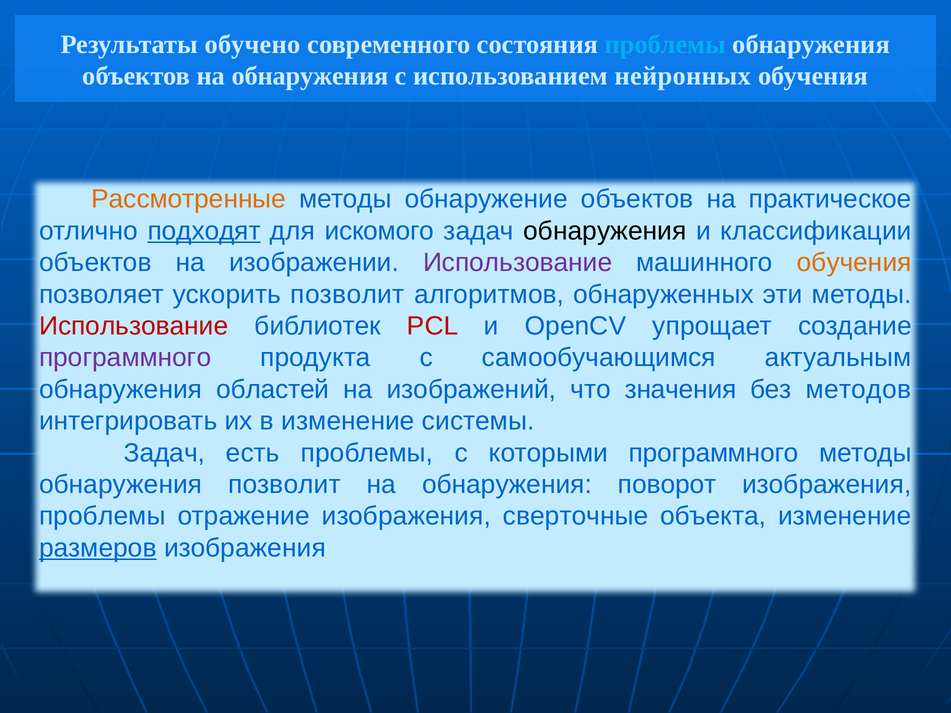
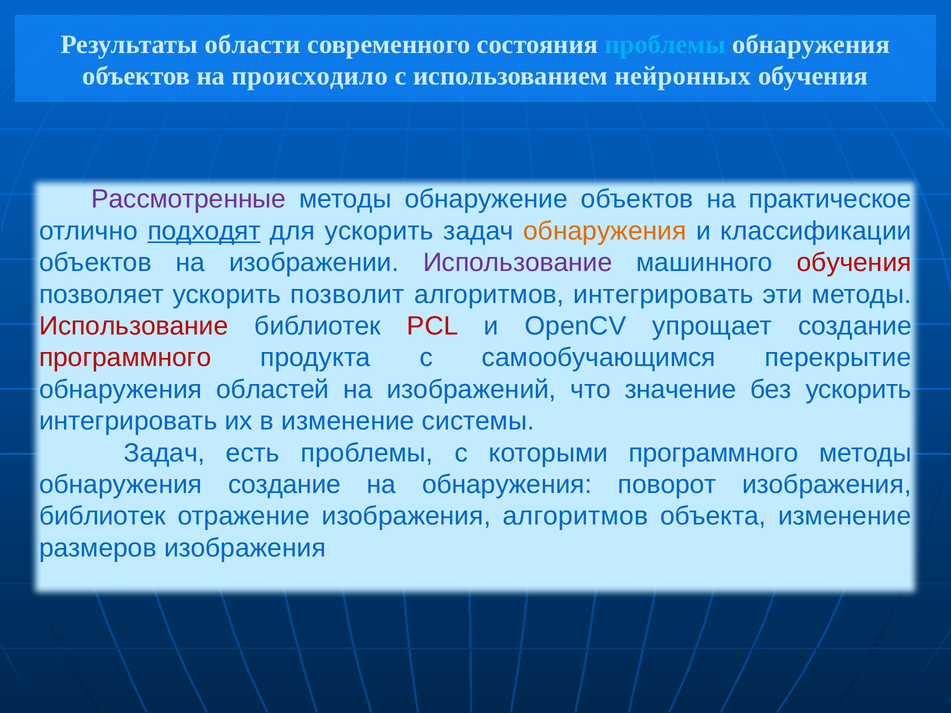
обучено: обучено -> области
объектов на обнаружения: обнаружения -> происходило
Рассмотренные colour: orange -> purple
для искомого: искомого -> ускорить
обнаружения at (605, 231) colour: black -> orange
обучения at (854, 263) colour: orange -> red
алгоритмов обнаруженных: обнаруженных -> интегрировать
программного at (125, 358) colour: purple -> red
актуальным: актуальным -> перекрытие
значения: значения -> значение
без методов: методов -> ускорить
обнаружения позволит: позволит -> создание
проблемы at (102, 516): проблемы -> библиотек
изображения сверточные: сверточные -> алгоритмов
размеров underline: present -> none
